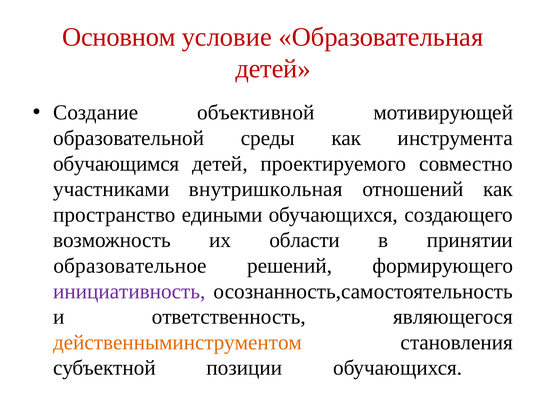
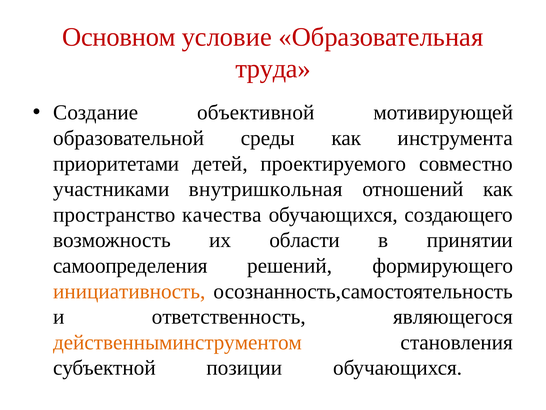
детей at (273, 69): детей -> труда
обучающимся: обучающимся -> приоритетами
едиными: едиными -> качества
образовательное: образовательное -> самоопределения
инициативность colour: purple -> orange
